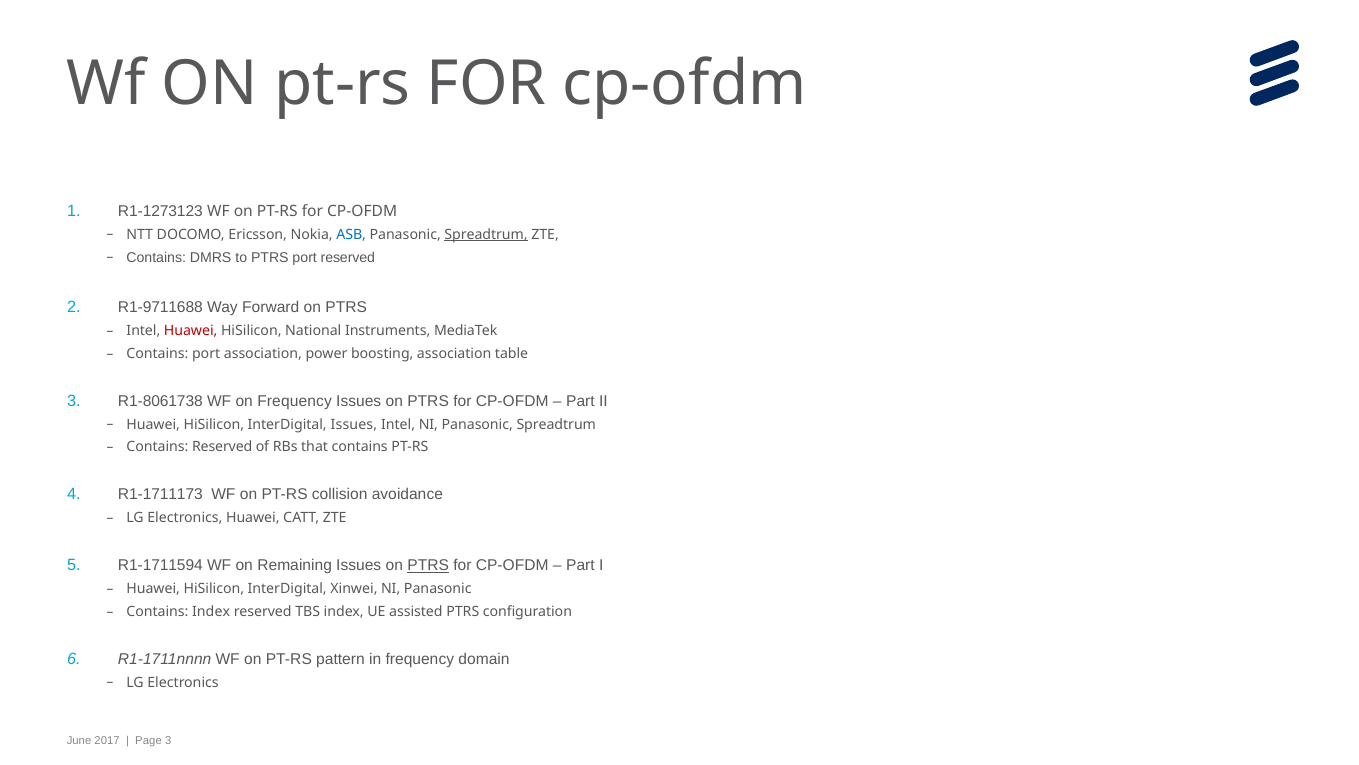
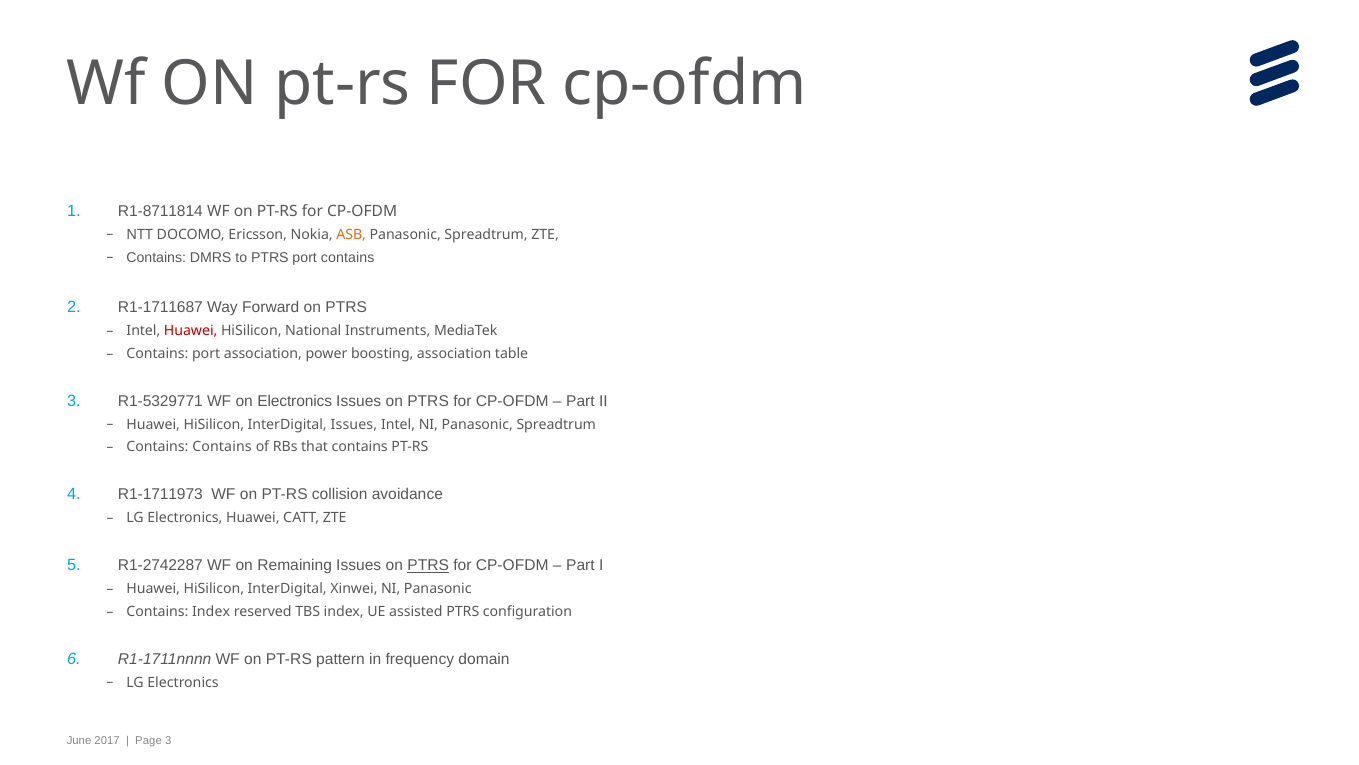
R1-1273123: R1-1273123 -> R1-8711814
ASB colour: blue -> orange
Spreadtrum at (486, 234) underline: present -> none
port reserved: reserved -> contains
R1-9711688: R1-9711688 -> R1-1711687
R1-8061738: R1-8061738 -> R1-5329771
on Frequency: Frequency -> Electronics
Contains Reserved: Reserved -> Contains
R1-1711173: R1-1711173 -> R1-1711973
R1-1711594: R1-1711594 -> R1-2742287
